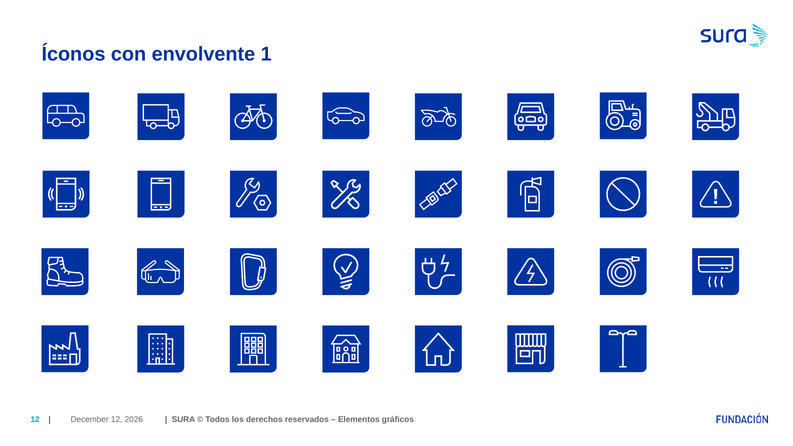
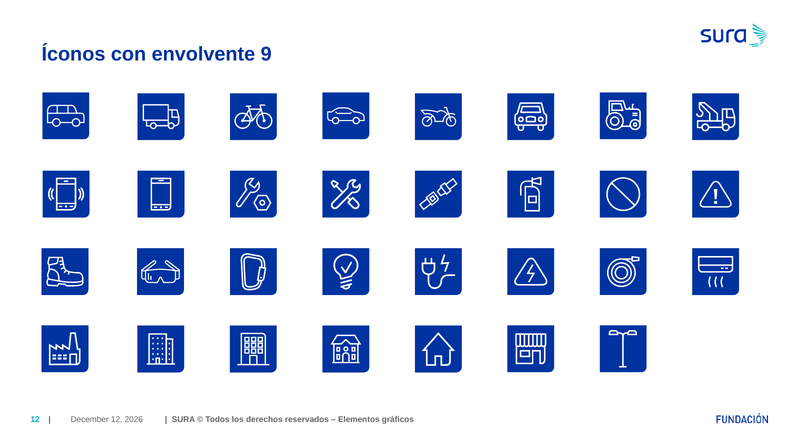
1: 1 -> 9
